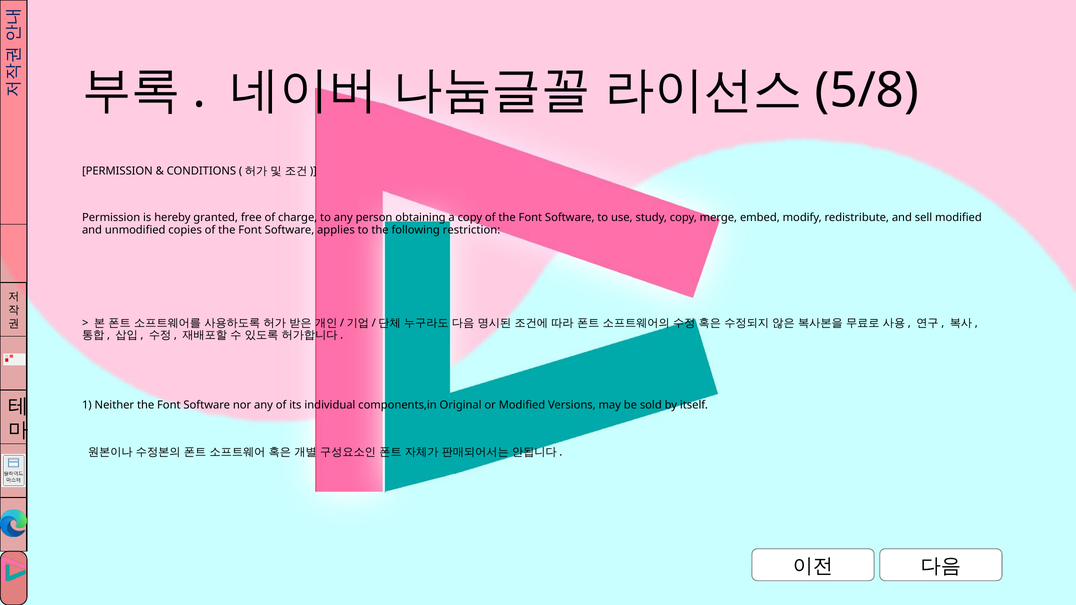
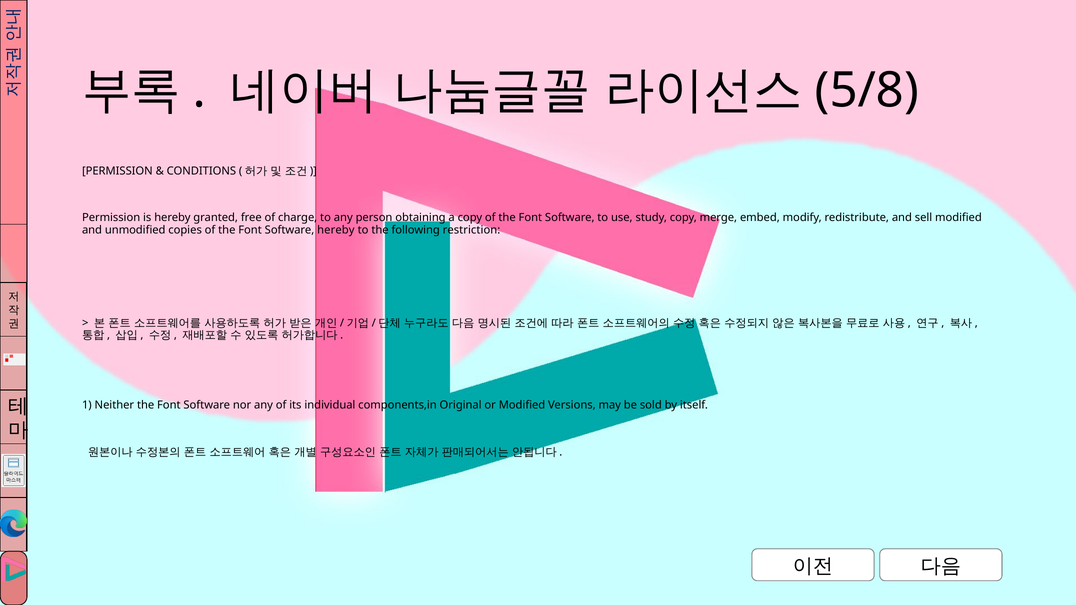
Software applies: applies -> hereby
